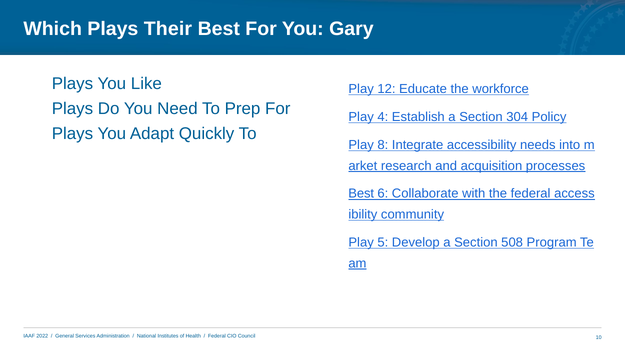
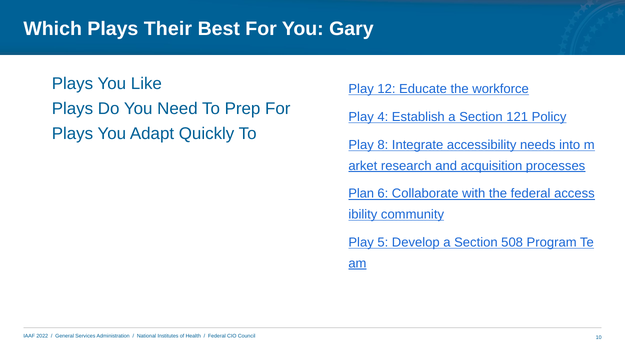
304: 304 -> 121
Best at (361, 194): Best -> Plan
